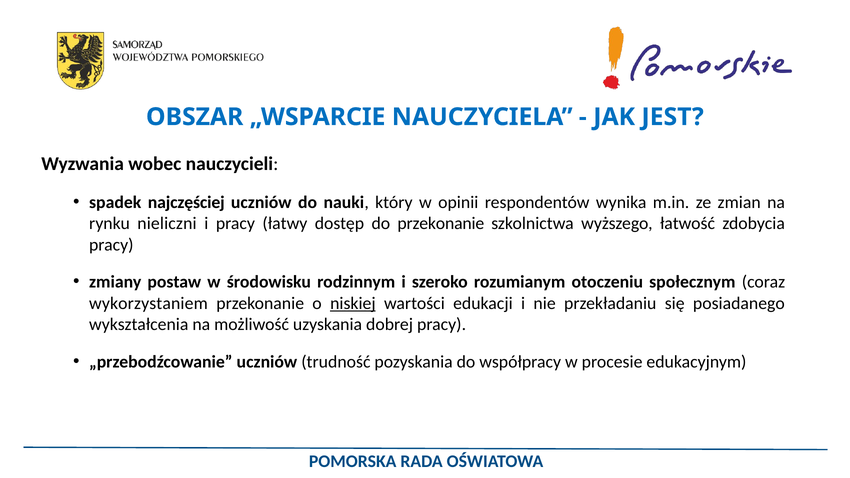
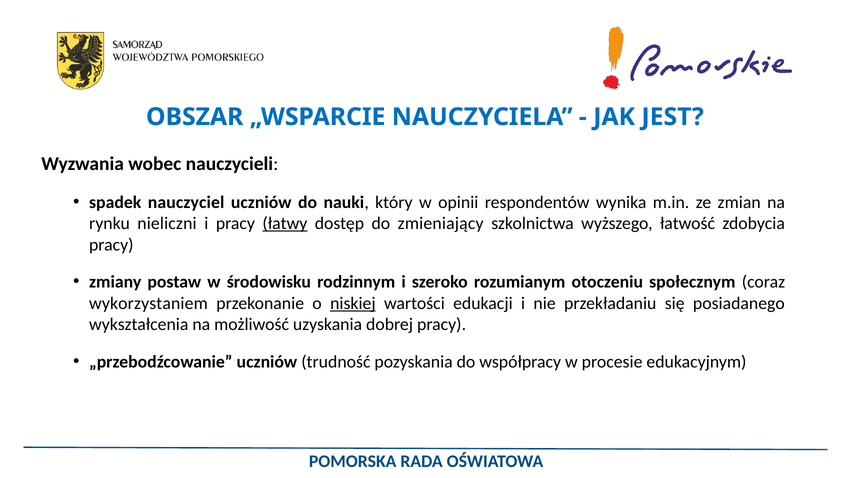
najczęściej: najczęściej -> nauczyciel
łatwy underline: none -> present
do przekonanie: przekonanie -> zmieniający
